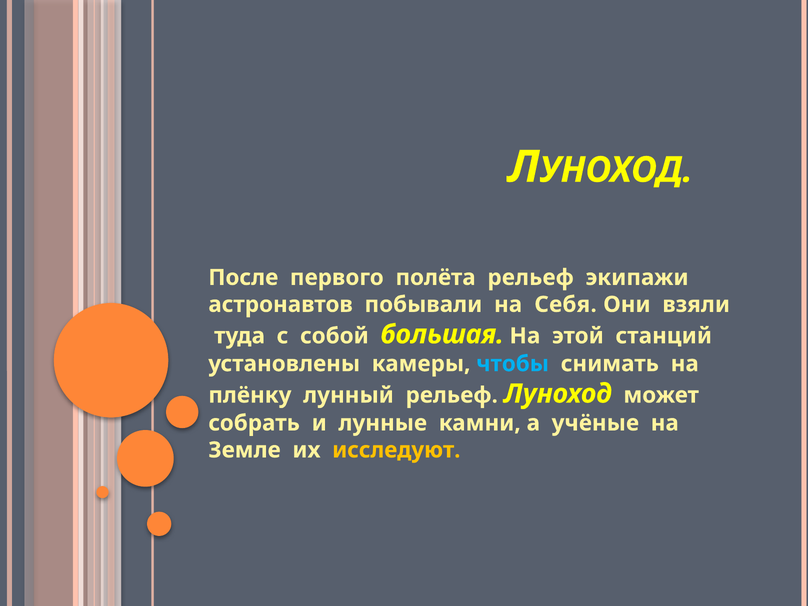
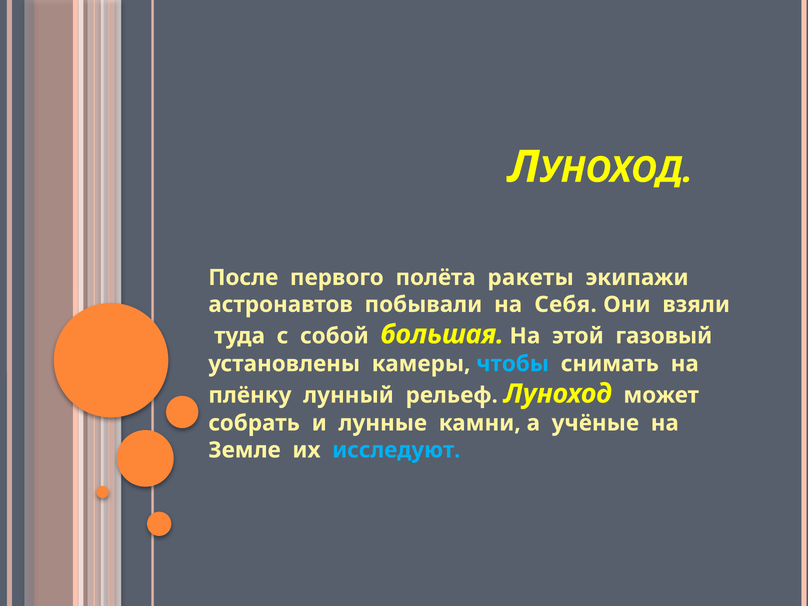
полёта рельеф: рельеф -> ракеты
станций: станций -> газовый
исследуют colour: yellow -> light blue
